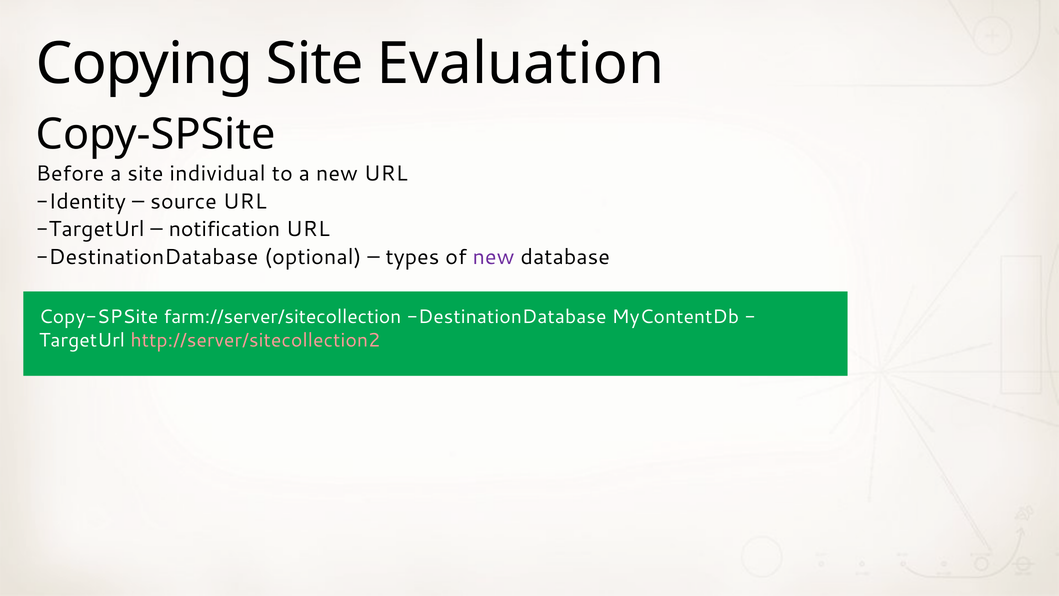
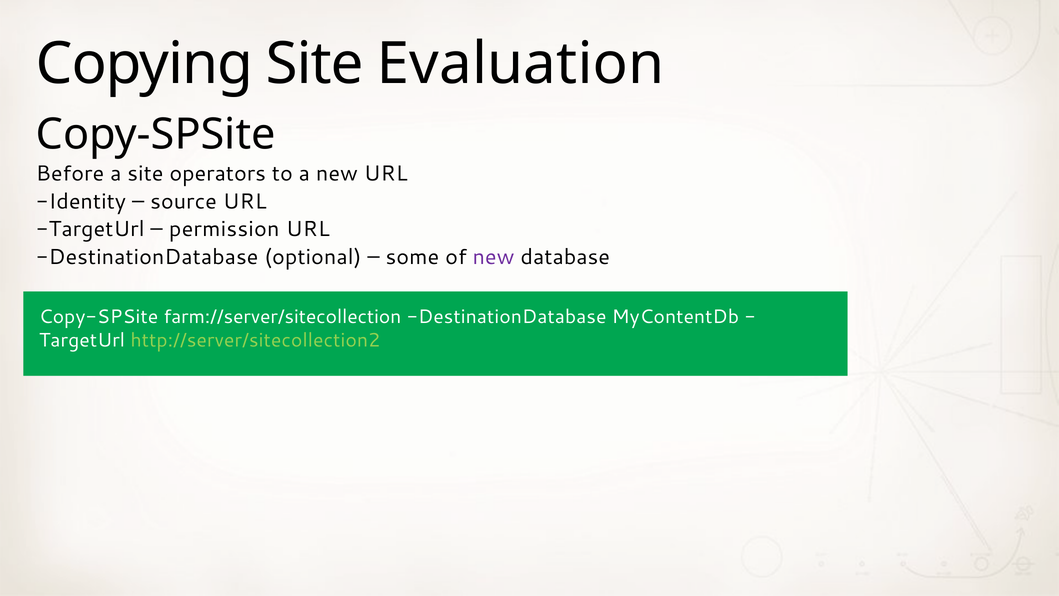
individual: individual -> operators
notification: notification -> permission
types: types -> some
http://server/sitecollection2 colour: pink -> light green
